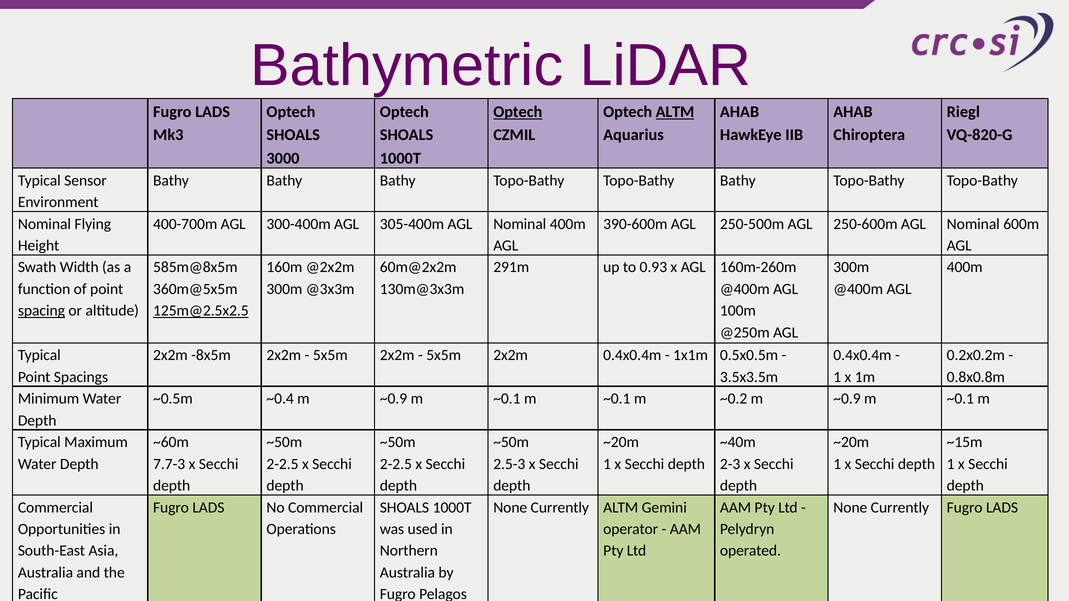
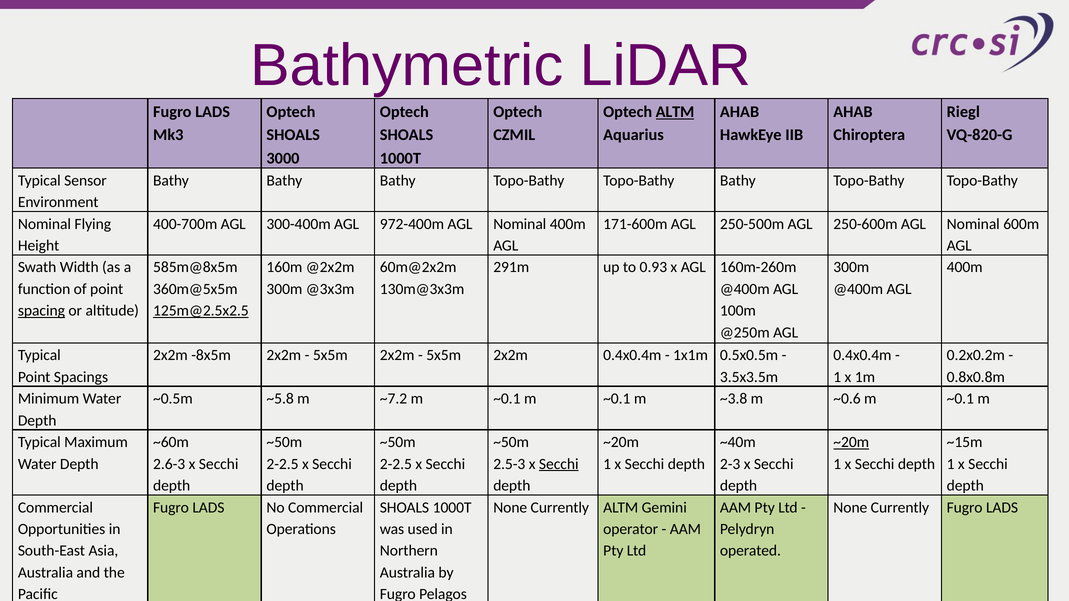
Optech at (518, 112) underline: present -> none
305-400m: 305-400m -> 972-400m
390-600m: 390-600m -> 171-600m
~0.4: ~0.4 -> ~5.8
~0.9 at (394, 399): ~0.9 -> ~7.2
~0.2: ~0.2 -> ~3.8
~0.9 at (847, 399): ~0.9 -> ~0.6
~20m at (851, 442) underline: none -> present
7.7-3: 7.7-3 -> 2.6-3
Secchi at (559, 464) underline: none -> present
